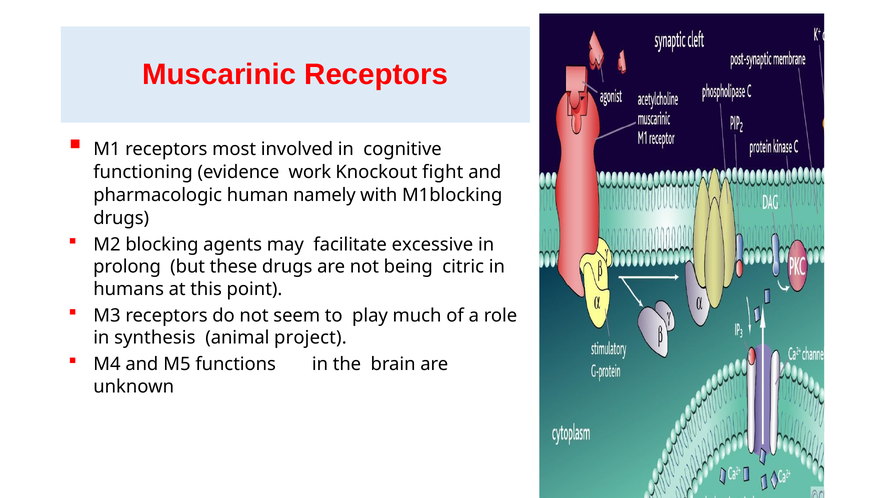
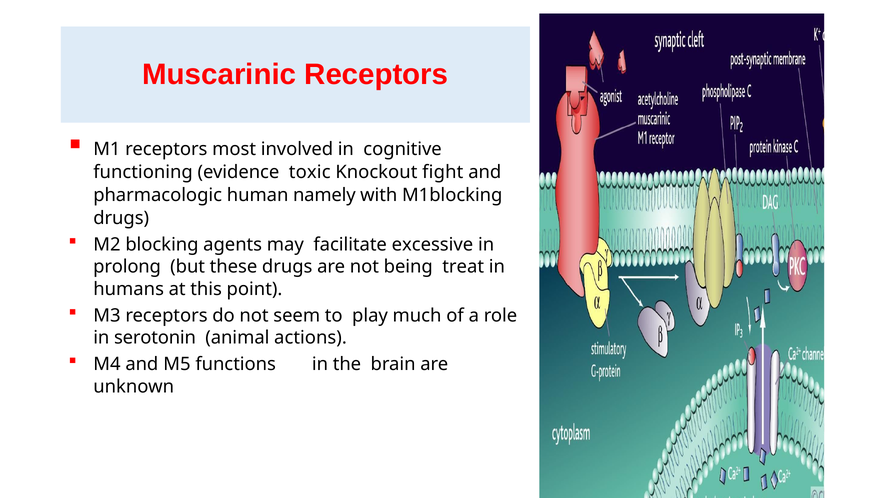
work: work -> toxic
citric: citric -> treat
synthesis: synthesis -> serotonin
project: project -> actions
